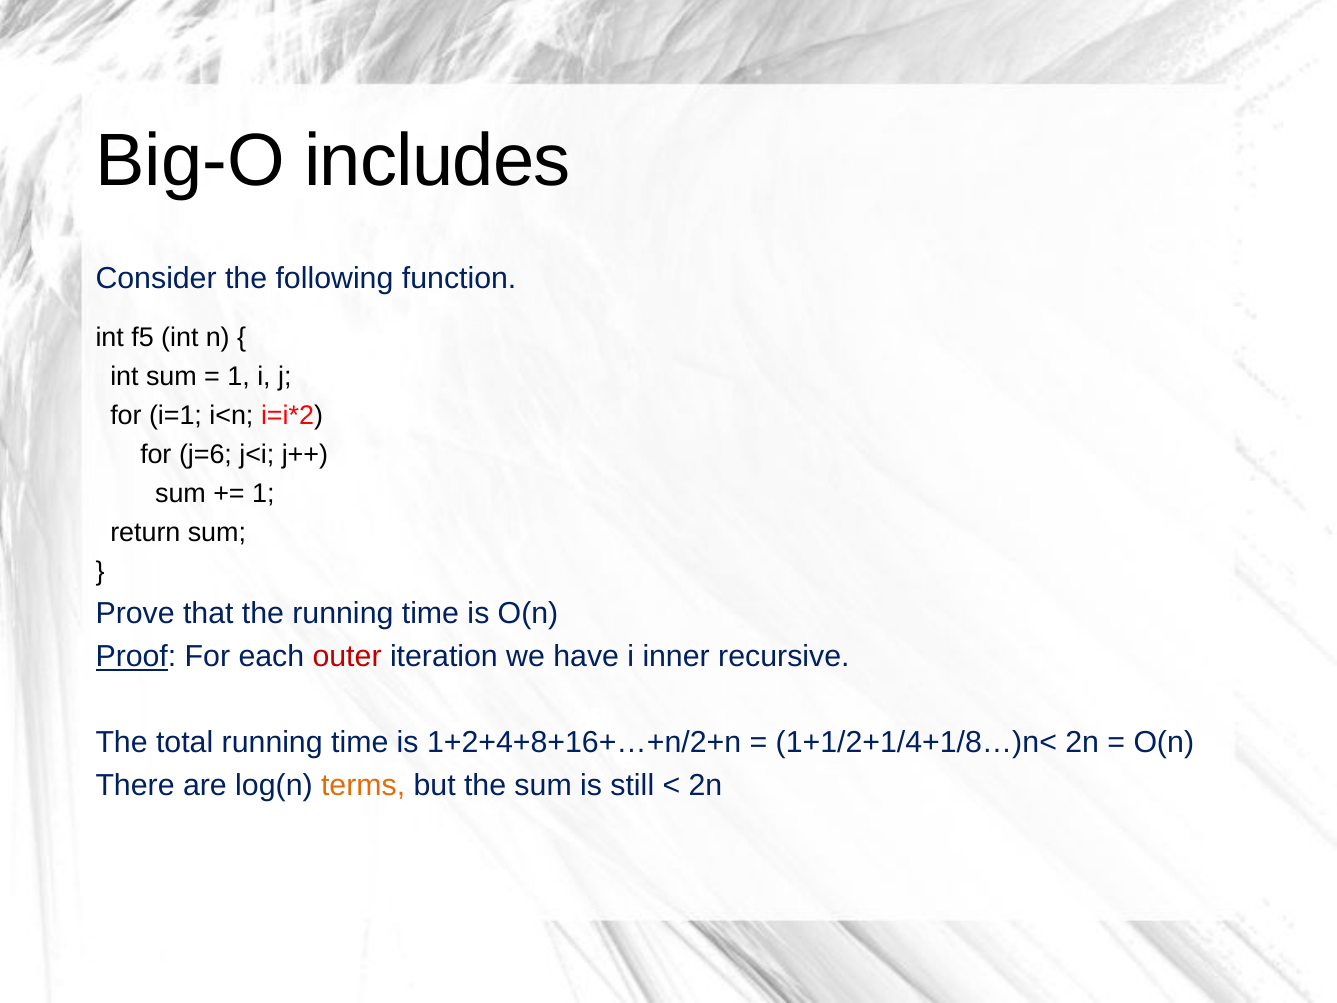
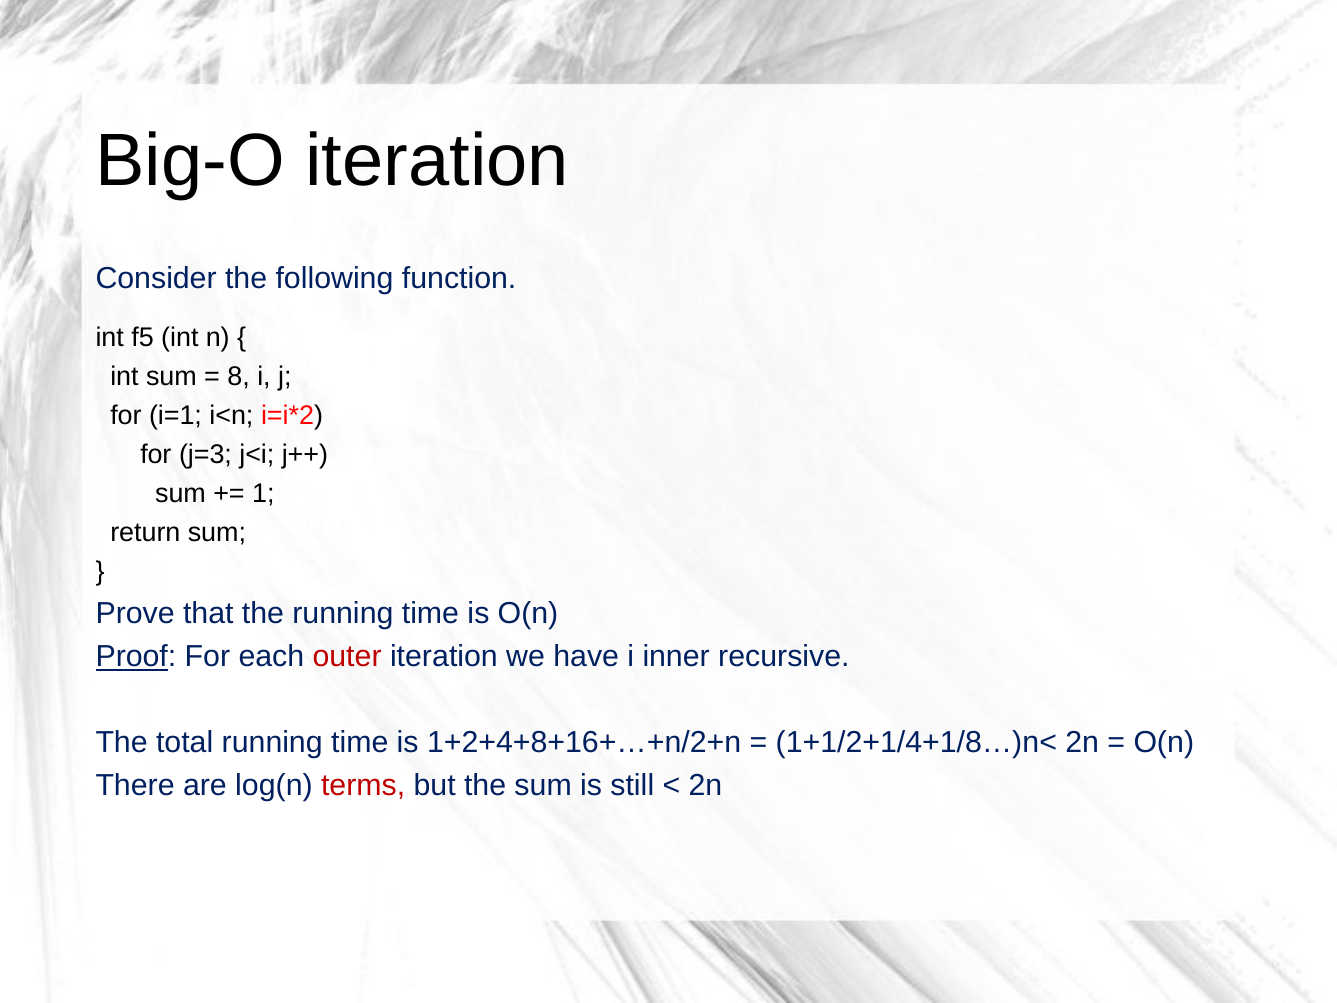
Big-O includes: includes -> iteration
1 at (239, 376): 1 -> 8
j=6: j=6 -> j=3
terms colour: orange -> red
